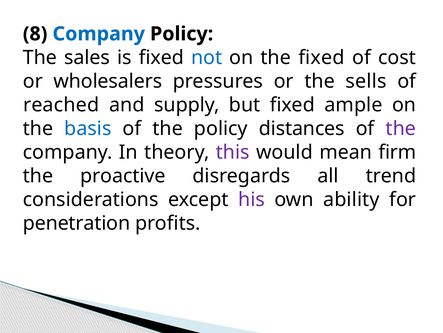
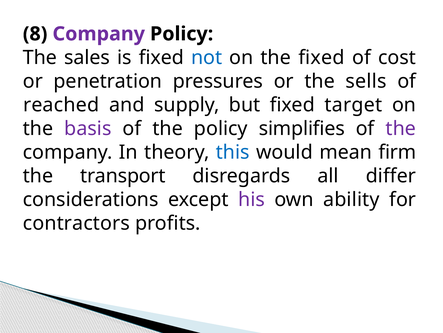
Company at (99, 34) colour: blue -> purple
wholesalers: wholesalers -> penetration
ample: ample -> target
basis colour: blue -> purple
distances: distances -> simplifies
this colour: purple -> blue
proactive: proactive -> transport
trend: trend -> differ
penetration: penetration -> contractors
